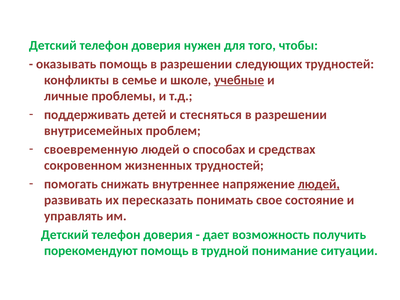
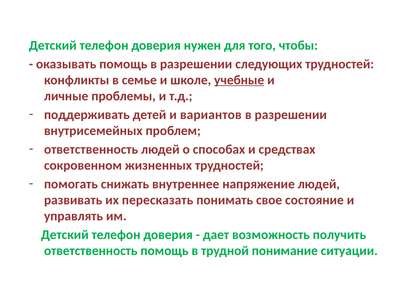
стесняться: стесняться -> вариантов
своевременную at (91, 149): своевременную -> ответственность
людей at (319, 184) underline: present -> none
порекомендуют at (91, 251): порекомендуют -> ответственность
